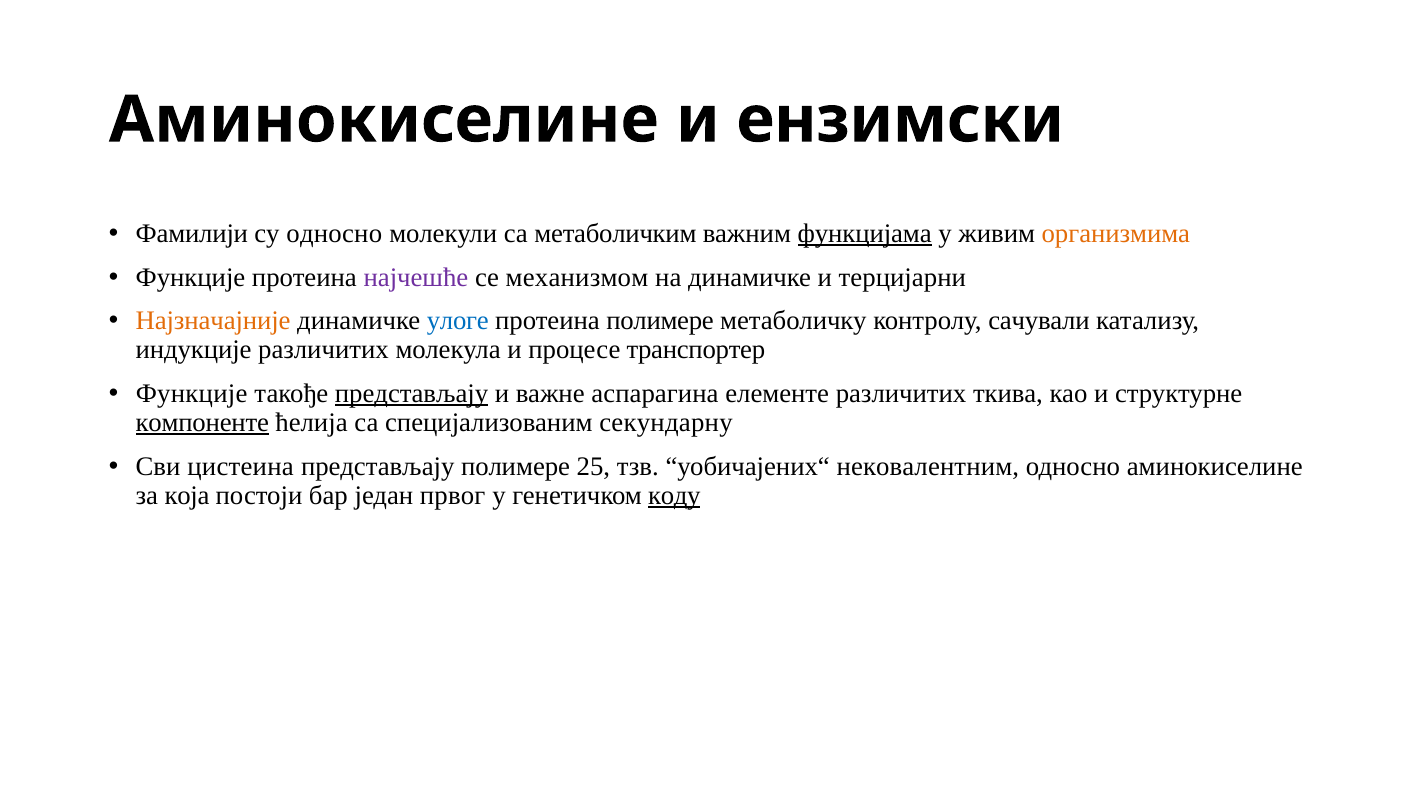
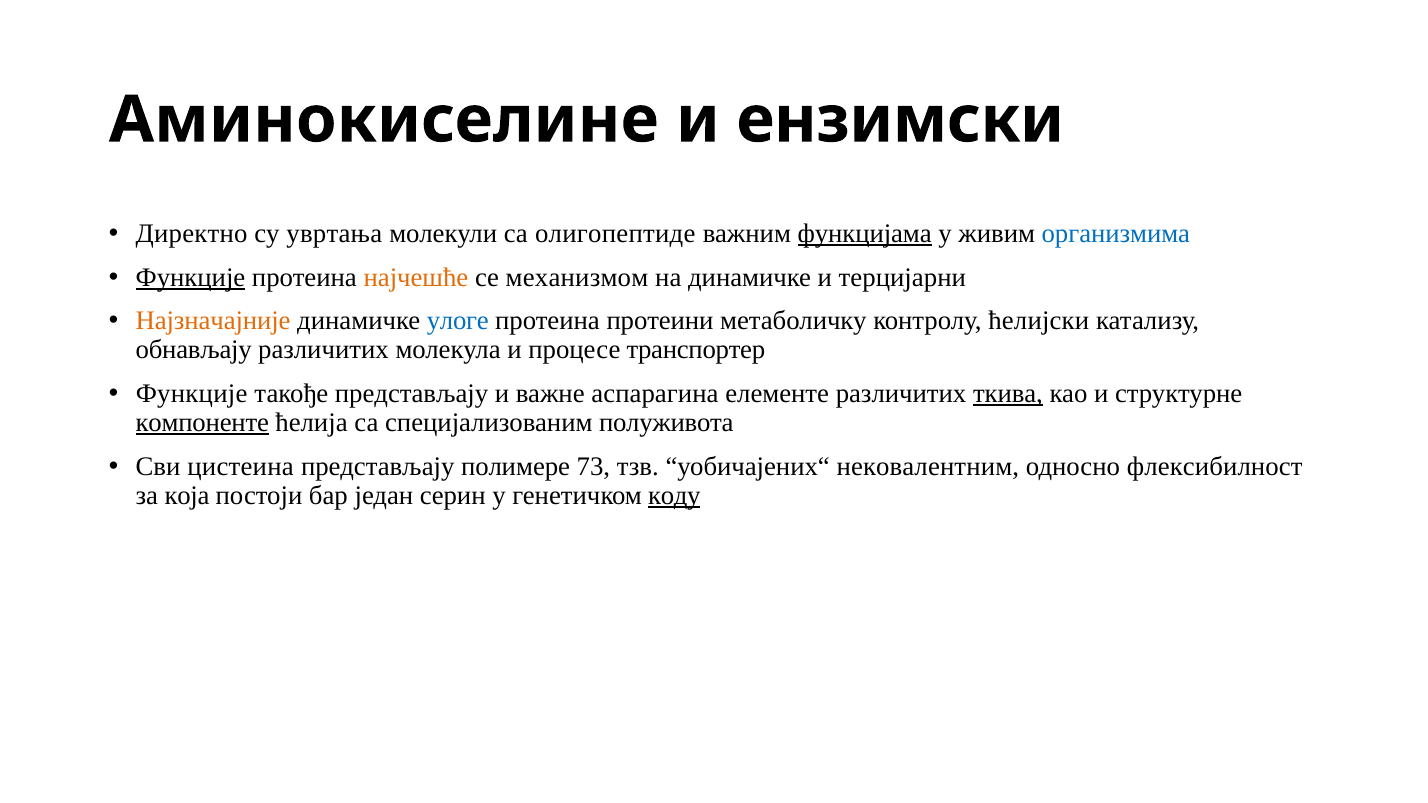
Фамилији: Фамилији -> Директно
су односно: односно -> увртања
метаболичким: метаболичким -> олигопептиде
организмима colour: orange -> blue
Функције at (190, 277) underline: none -> present
најчешће colour: purple -> orange
протеина полимере: полимере -> протеини
сачували: сачували -> ћелијски
индукције: индукције -> обнављају
представљају at (412, 394) underline: present -> none
ткива underline: none -> present
секундарну: секундарну -> полуживота
25: 25 -> 73
односно аминокиселине: аминокиселине -> флексибилност
првог: првог -> серин
